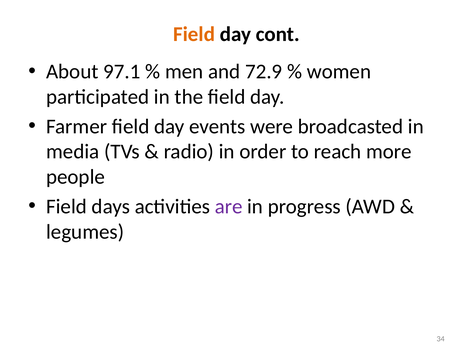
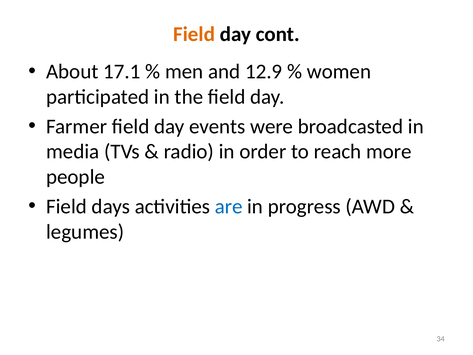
97.1: 97.1 -> 17.1
72.9: 72.9 -> 12.9
are colour: purple -> blue
